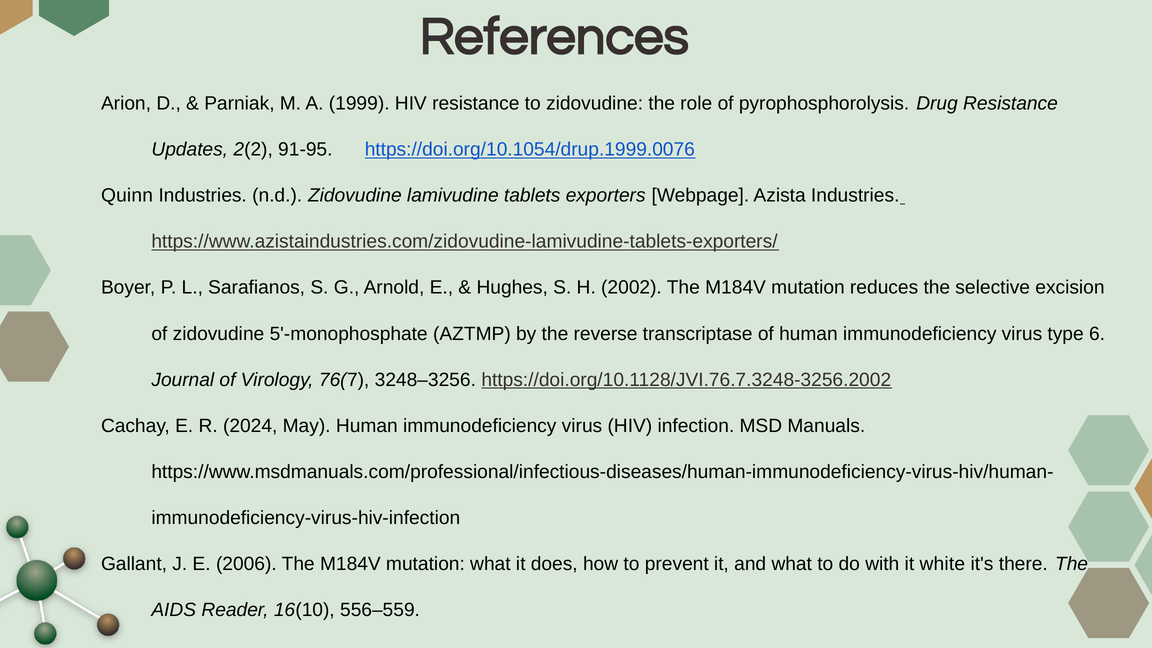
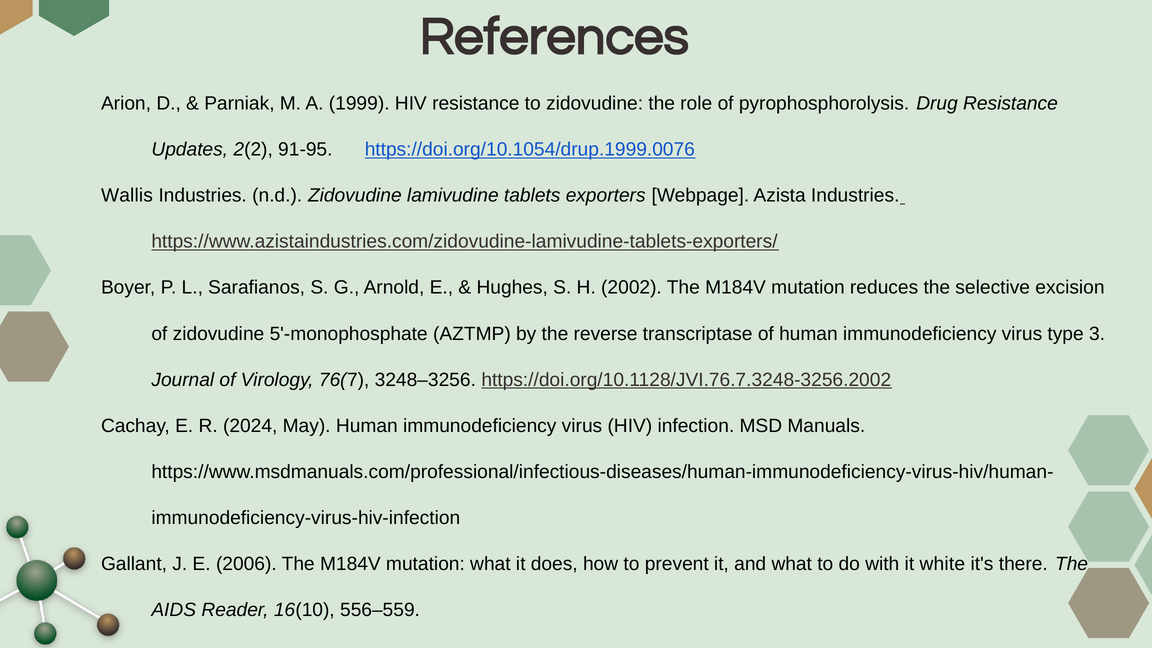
Quinn: Quinn -> Wallis
6: 6 -> 3
